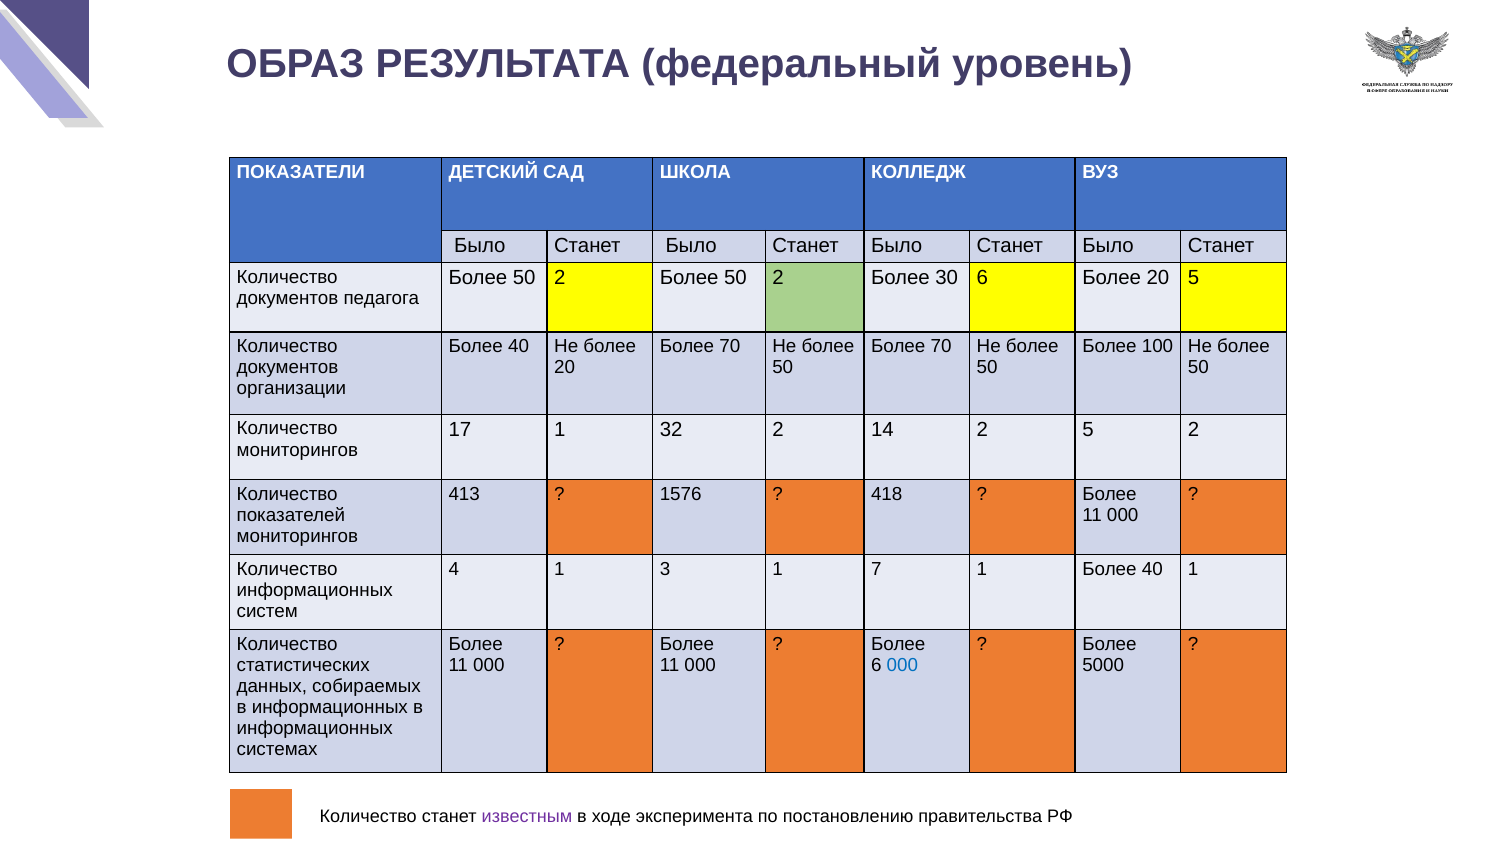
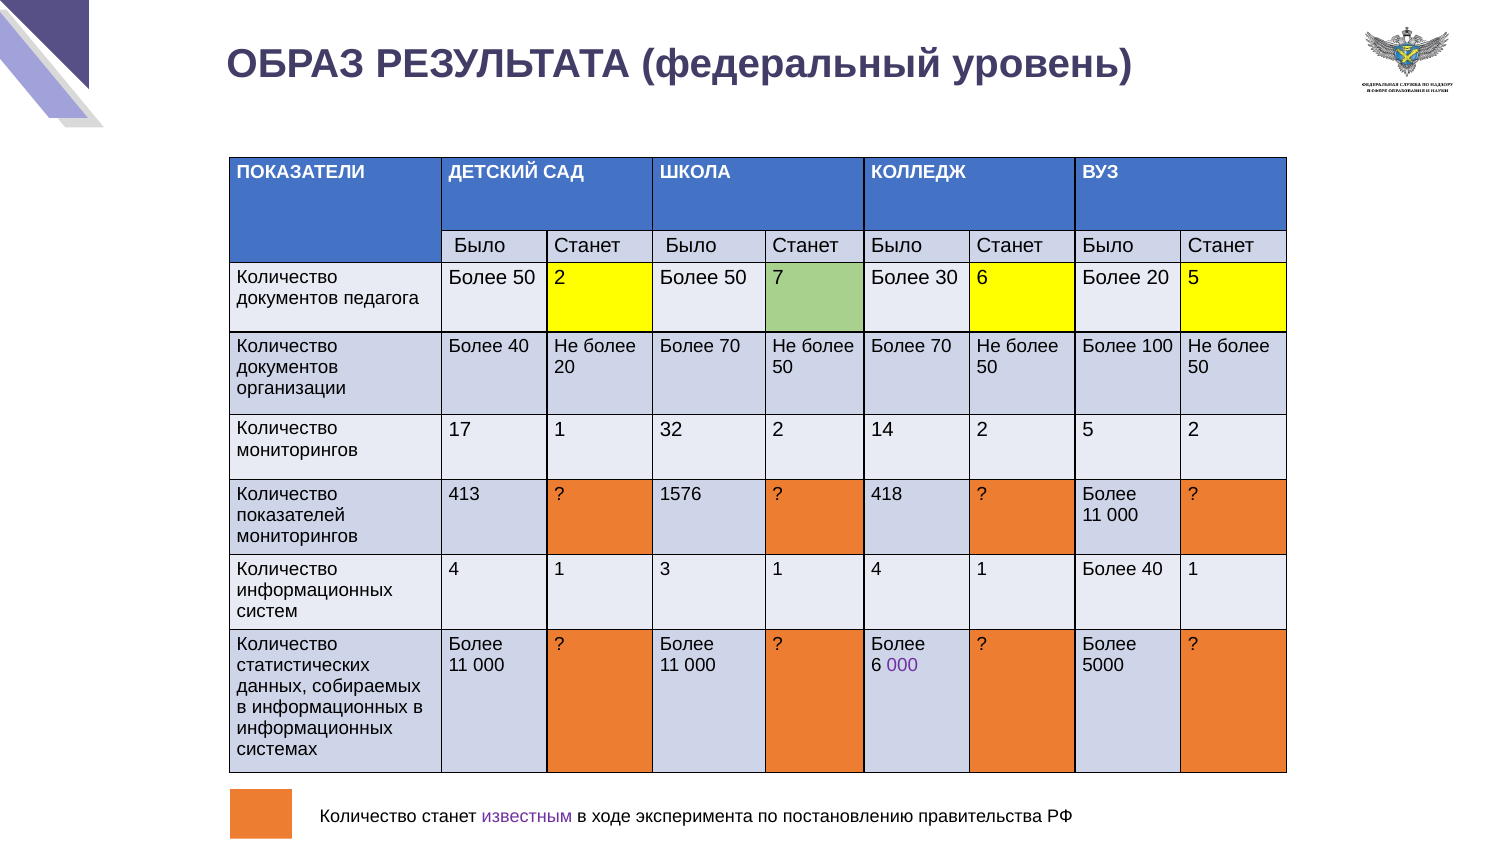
2 Более 50 2: 2 -> 7
1 7: 7 -> 4
000 at (902, 665) colour: blue -> purple
